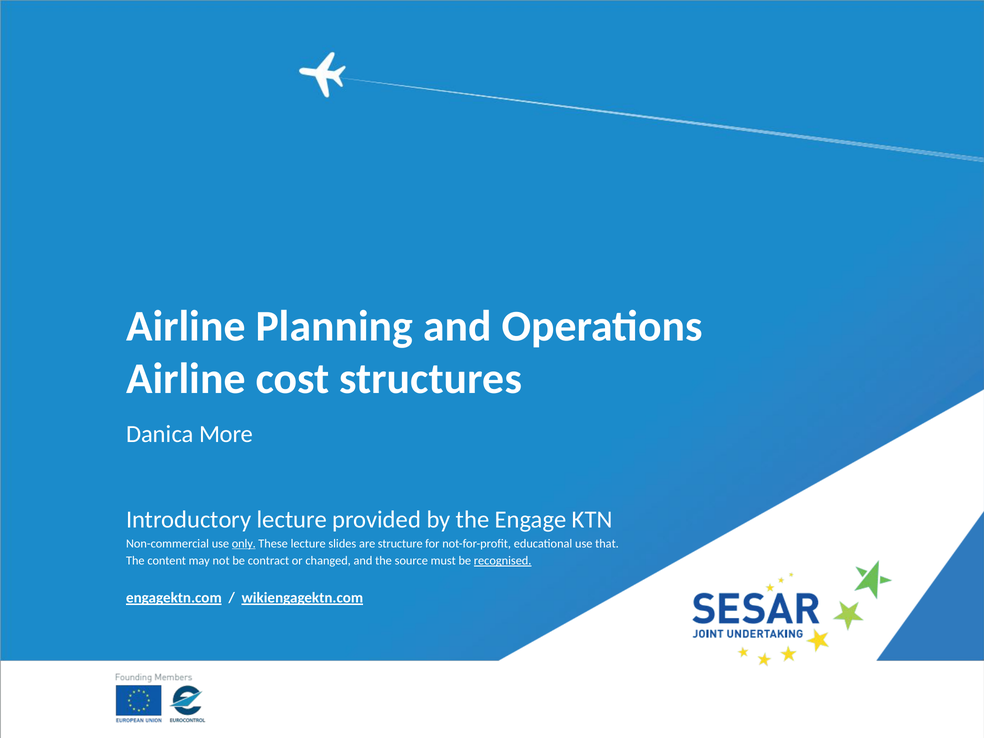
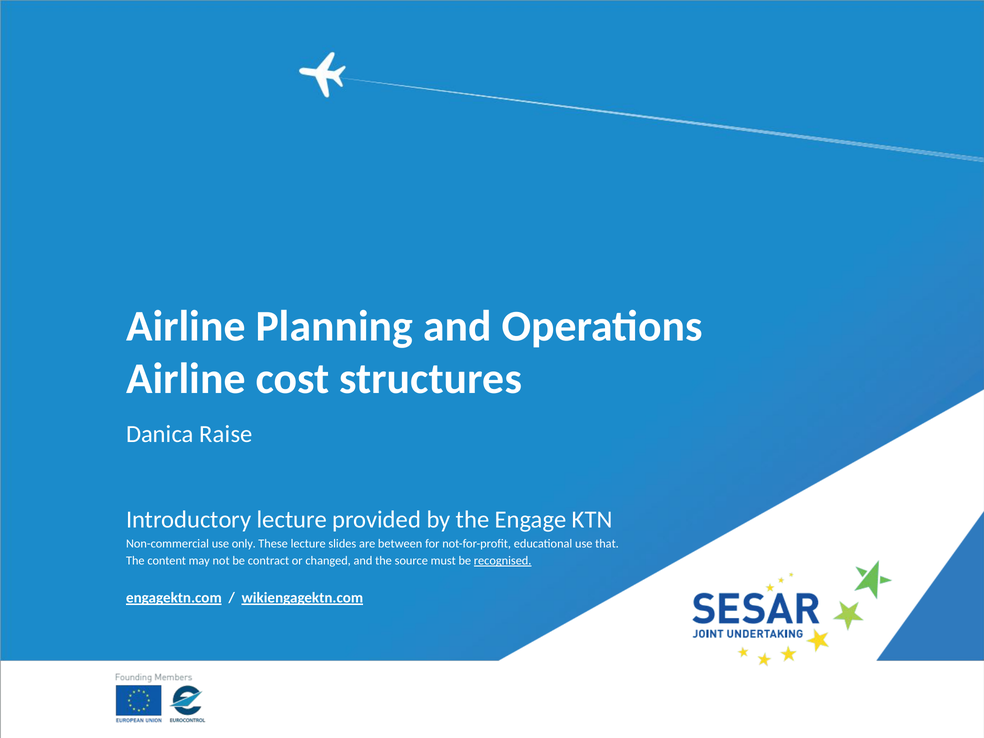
More: More -> Raise
only underline: present -> none
structure: structure -> between
